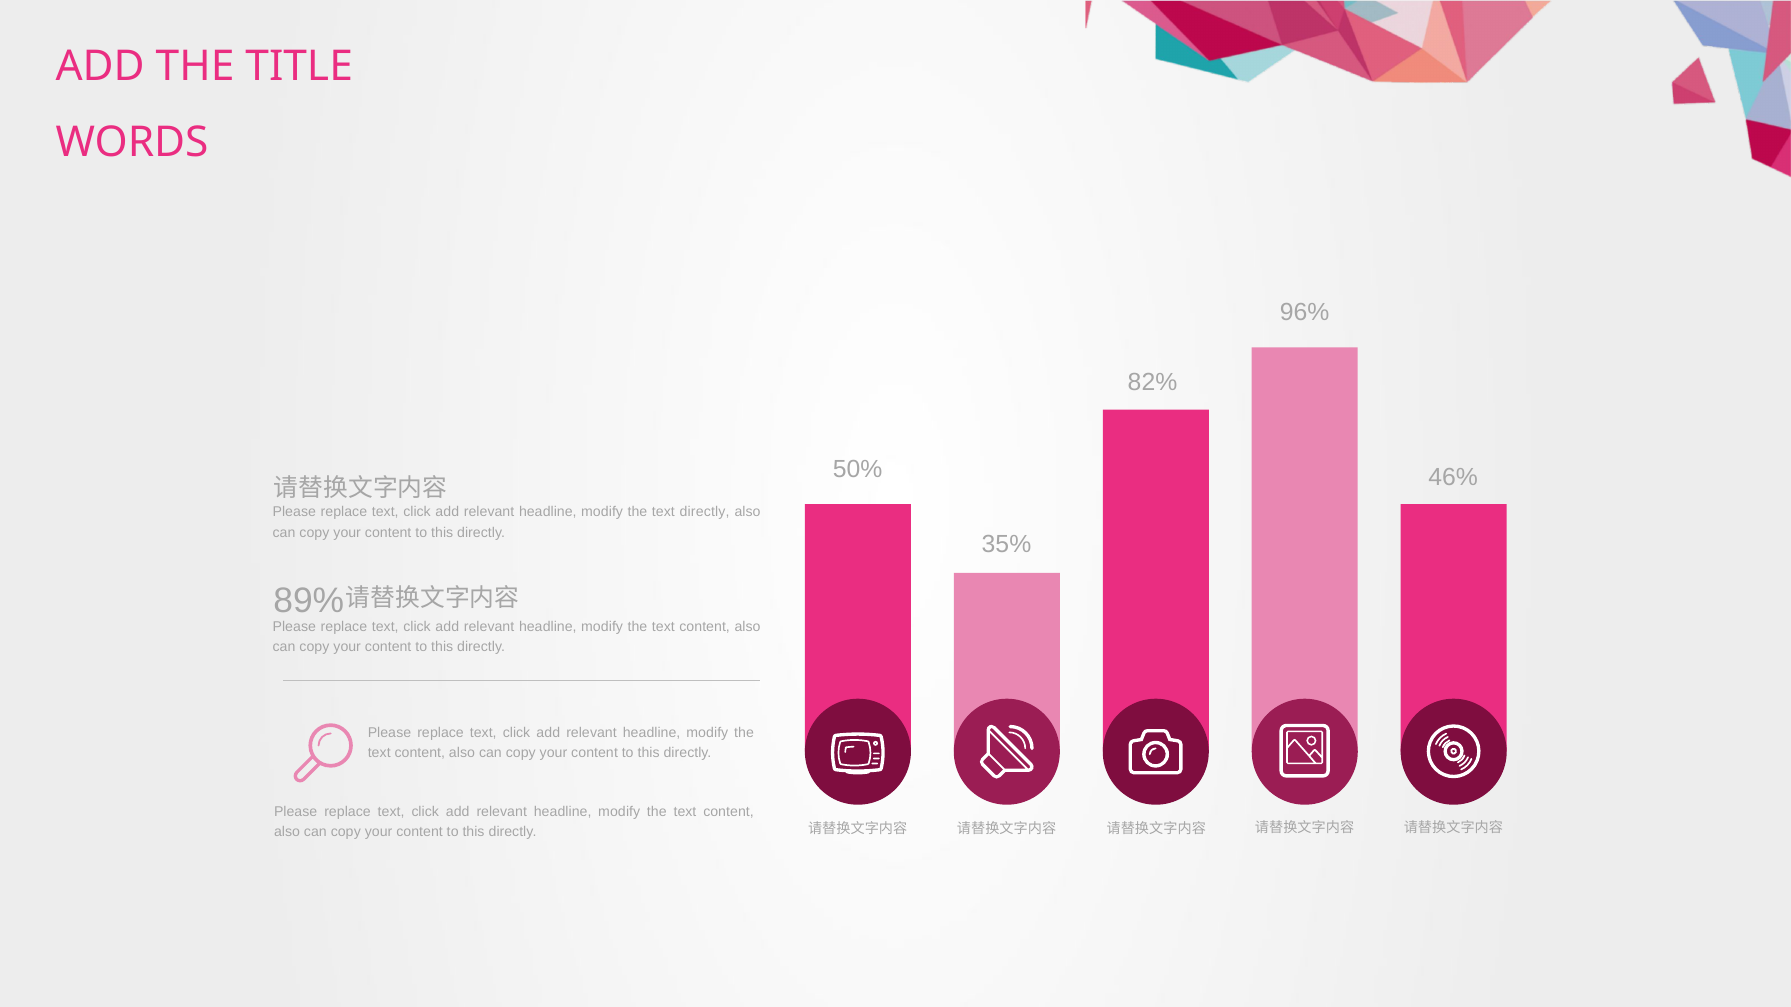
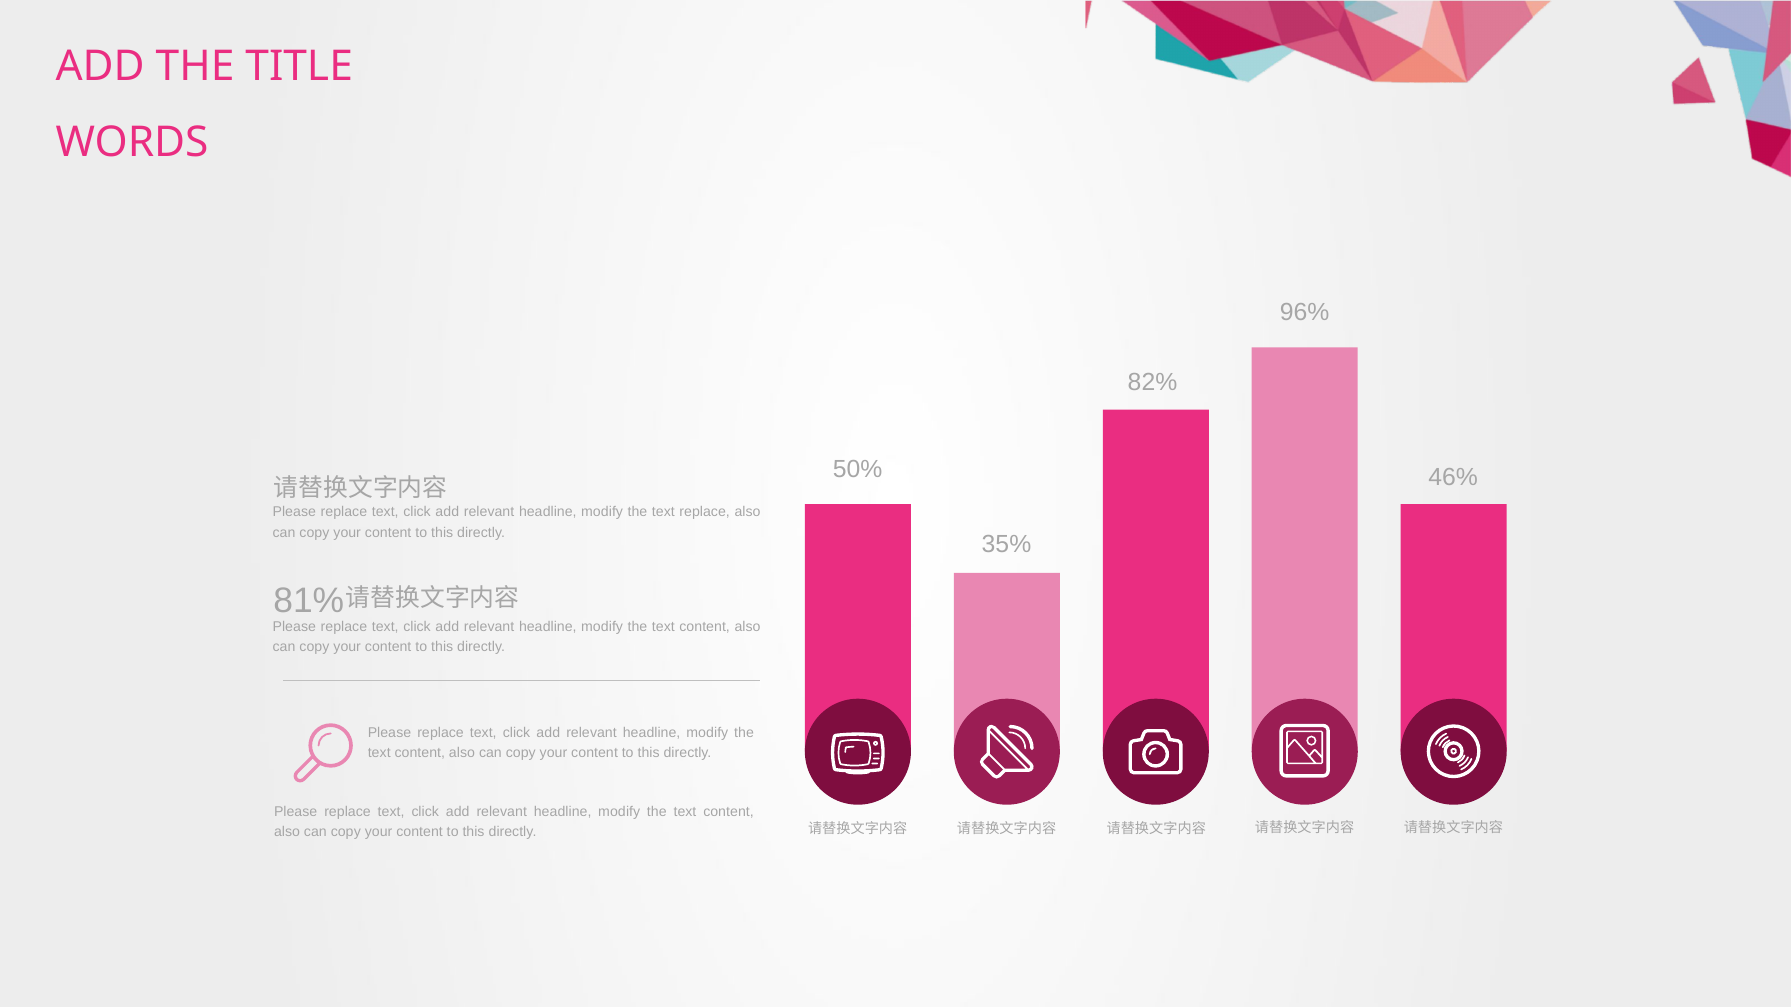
text directly: directly -> replace
89%: 89% -> 81%
